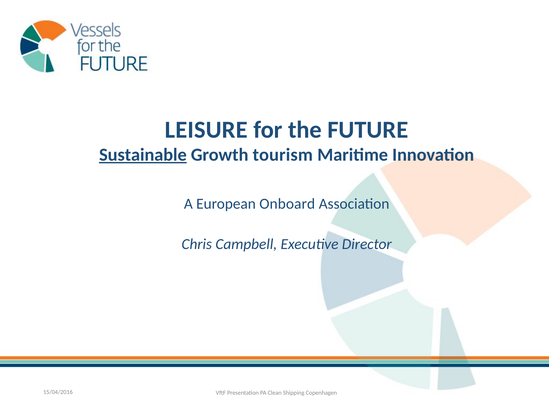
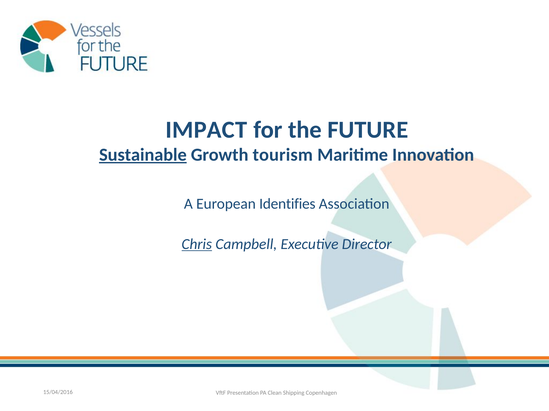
LEISURE: LEISURE -> IMPACT
Onboard: Onboard -> Identifies
Chris underline: none -> present
